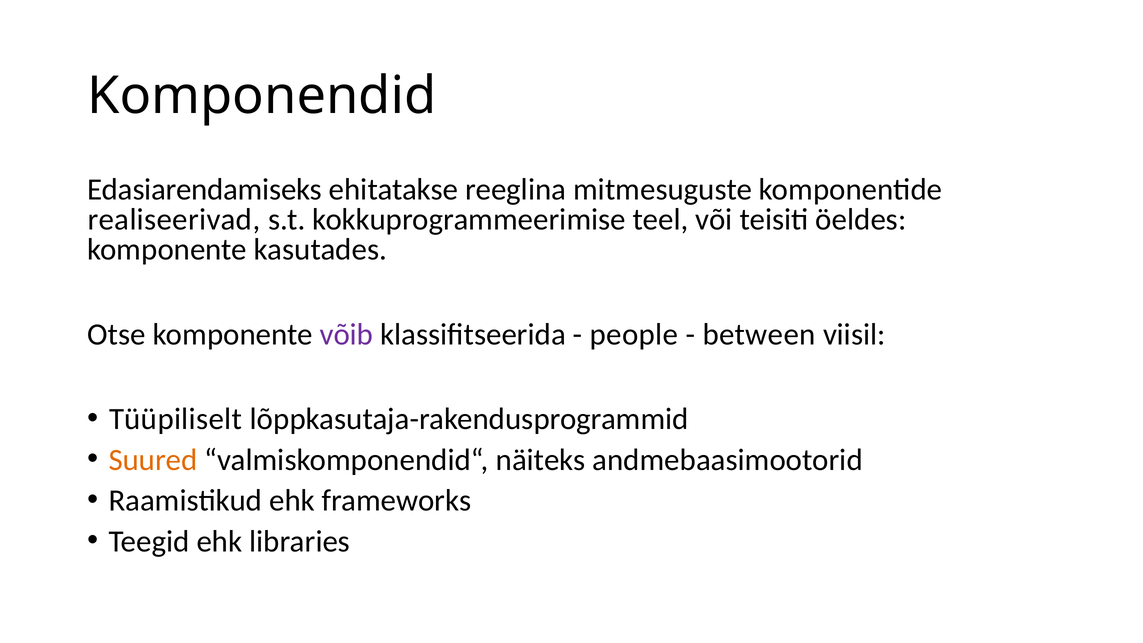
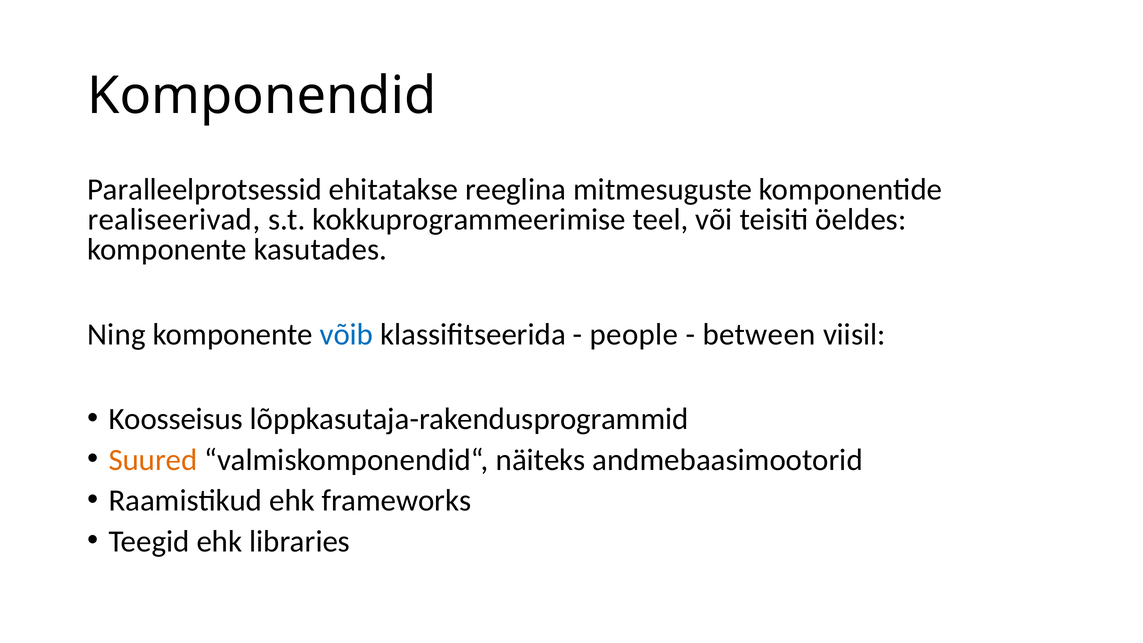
Edasiarendamiseks: Edasiarendamiseks -> Paralleelprotsessid
Otse: Otse -> Ning
võib colour: purple -> blue
Tüüpiliselt: Tüüpiliselt -> Koosseisus
